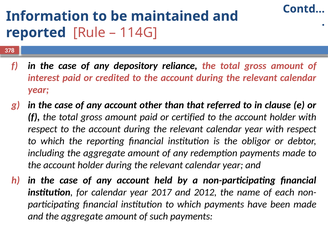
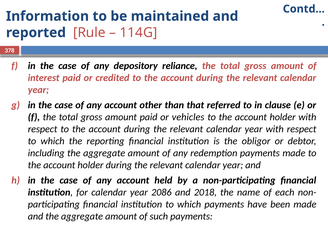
certified: certified -> vehicles
2017: 2017 -> 2086
2012: 2012 -> 2018
